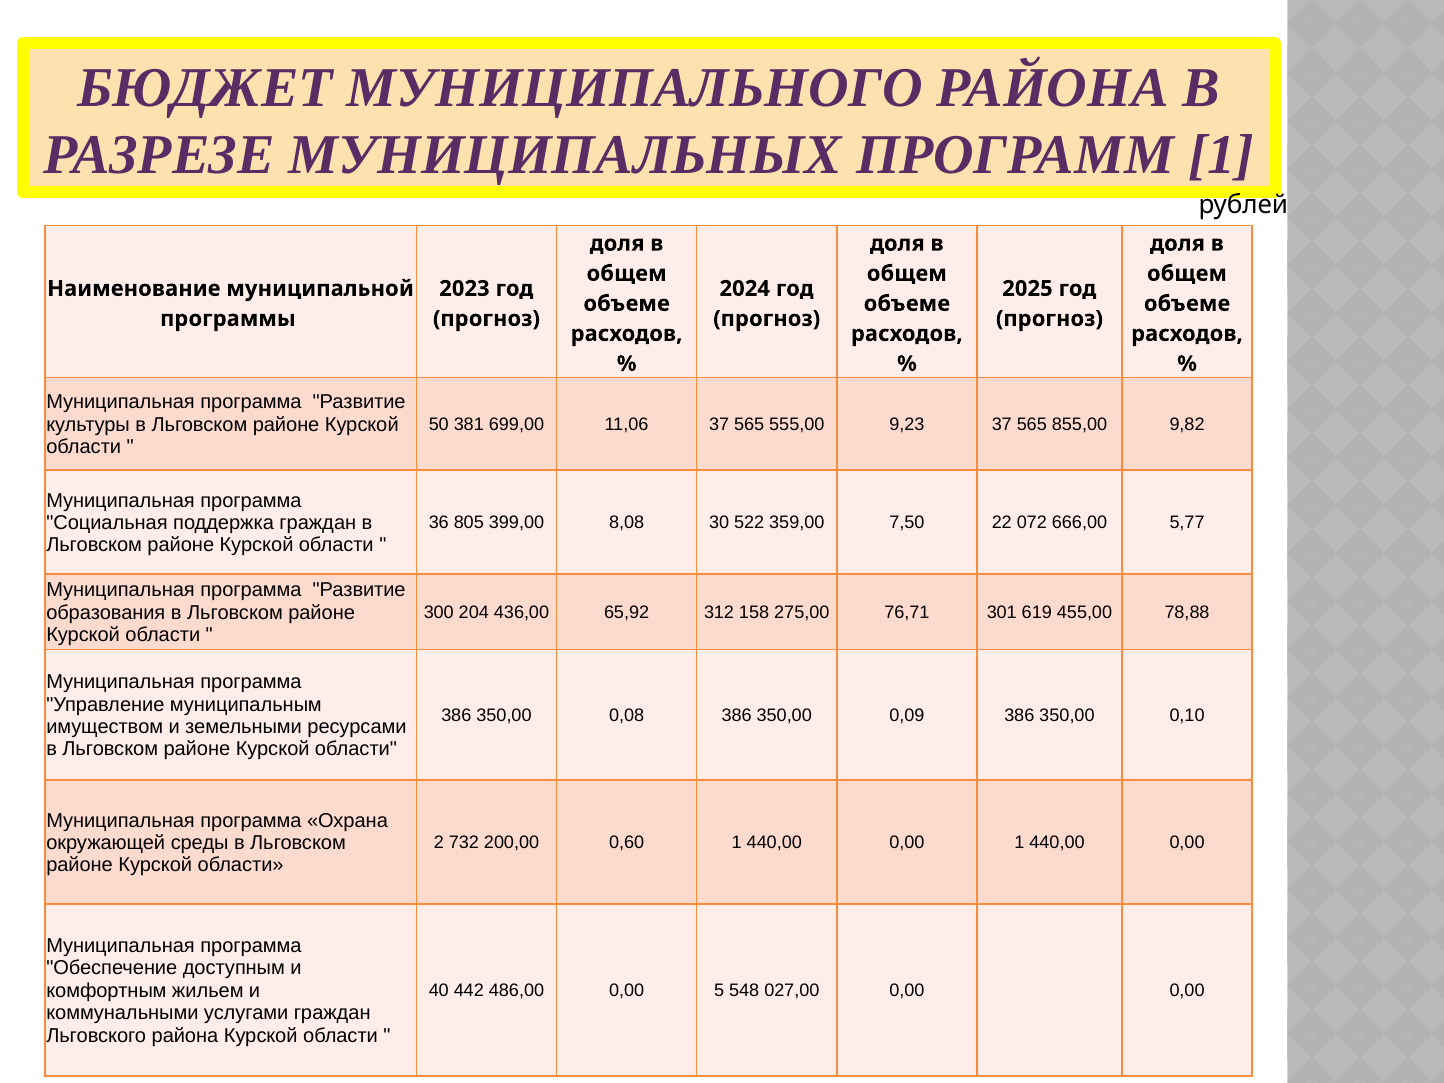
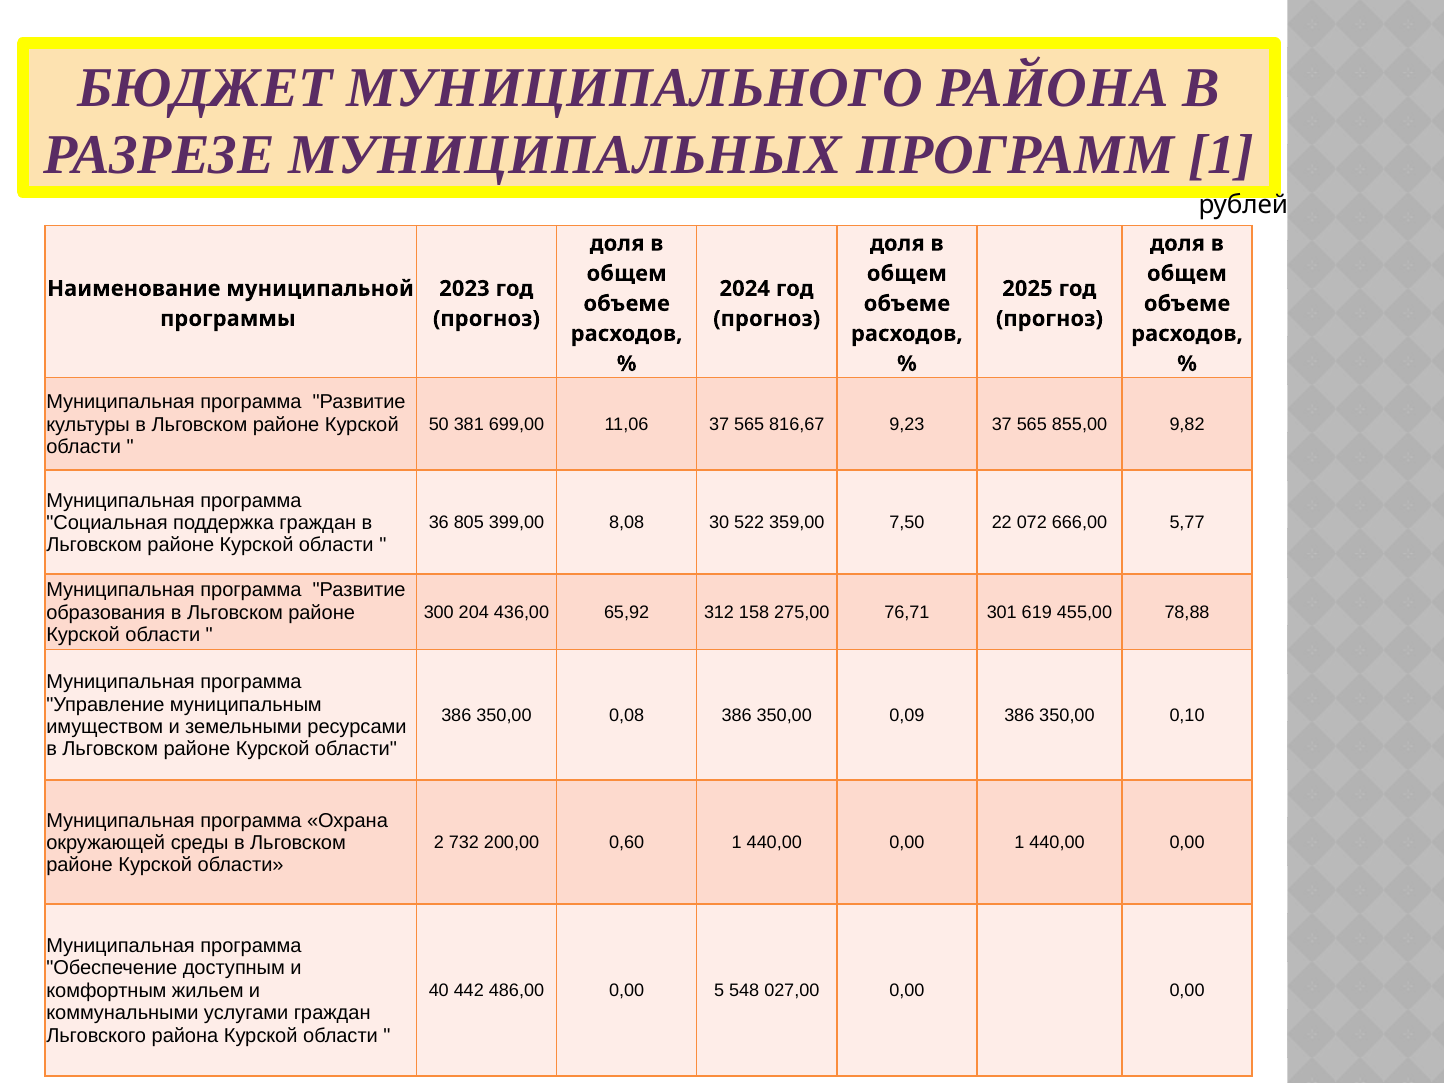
555,00: 555,00 -> 816,67
